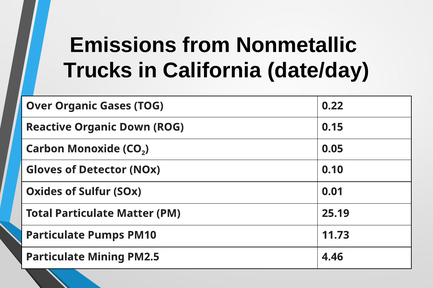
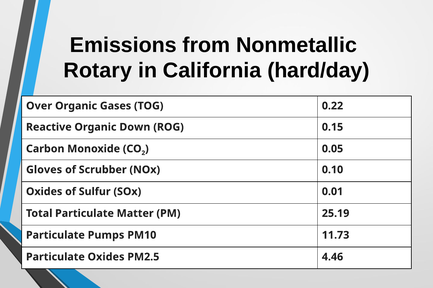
Trucks: Trucks -> Rotary
date/day: date/day -> hard/day
Detector: Detector -> Scrubber
Particulate Mining: Mining -> Oxides
